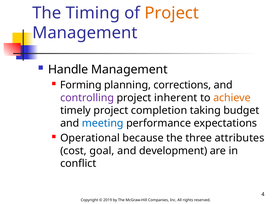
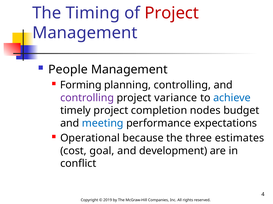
Project at (172, 13) colour: orange -> red
Handle: Handle -> People
planning corrections: corrections -> controlling
inherent: inherent -> variance
achieve colour: orange -> blue
taking: taking -> nodes
attributes: attributes -> estimates
